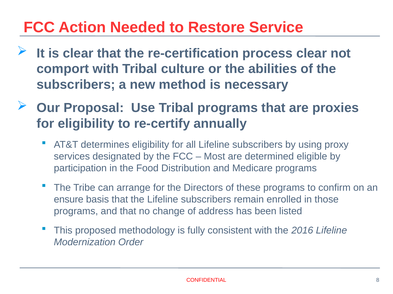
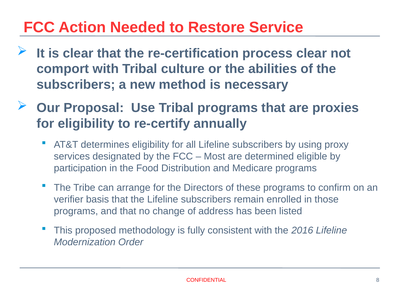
ensure: ensure -> verifier
